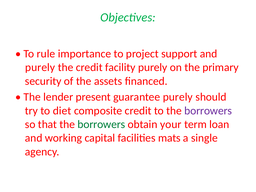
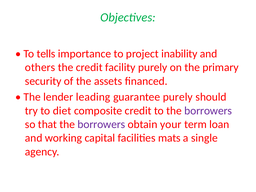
rule: rule -> tells
support: support -> inability
purely at (40, 67): purely -> others
present: present -> leading
borrowers at (101, 124) colour: green -> purple
